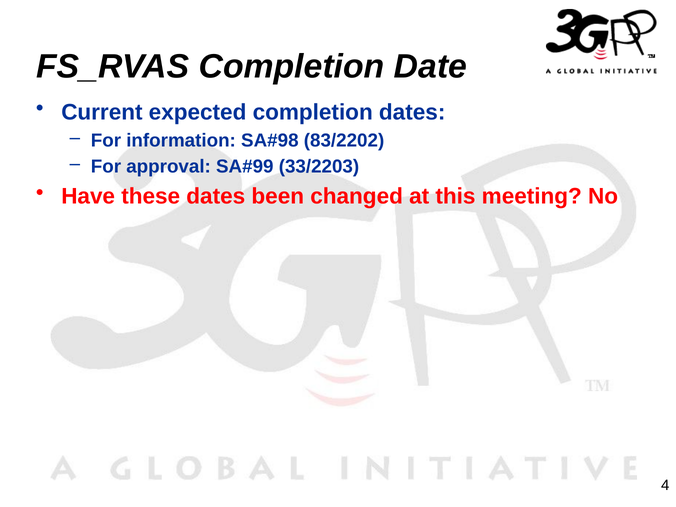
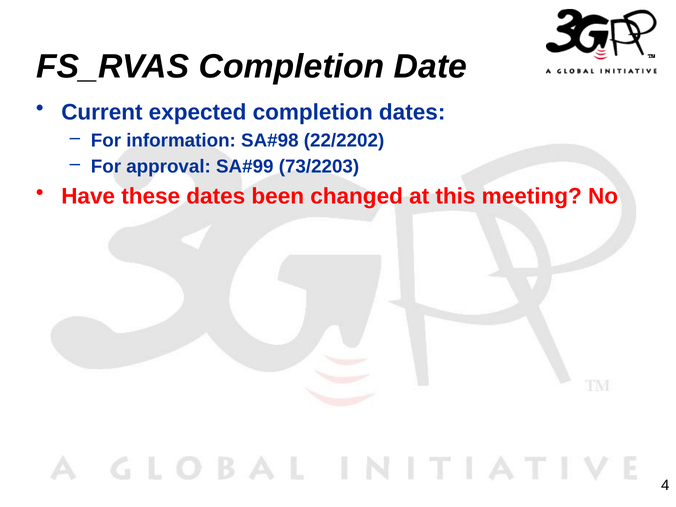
83/2202: 83/2202 -> 22/2202
33/2203: 33/2203 -> 73/2203
